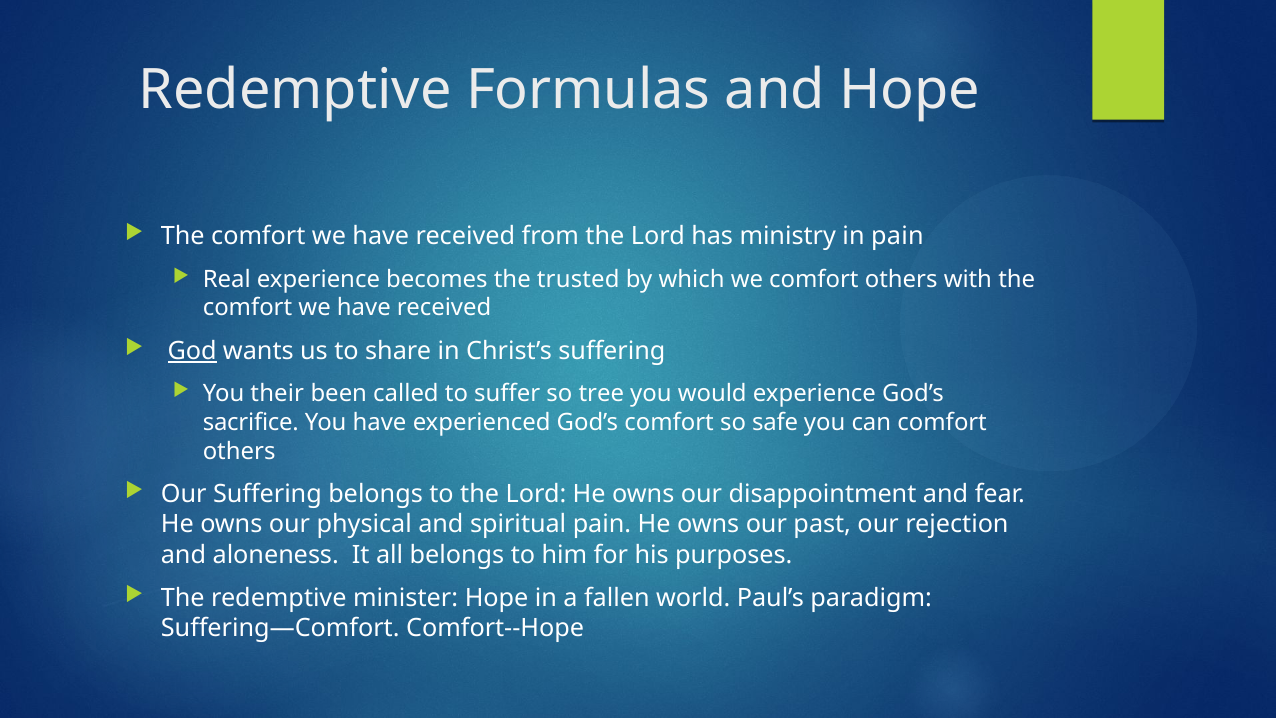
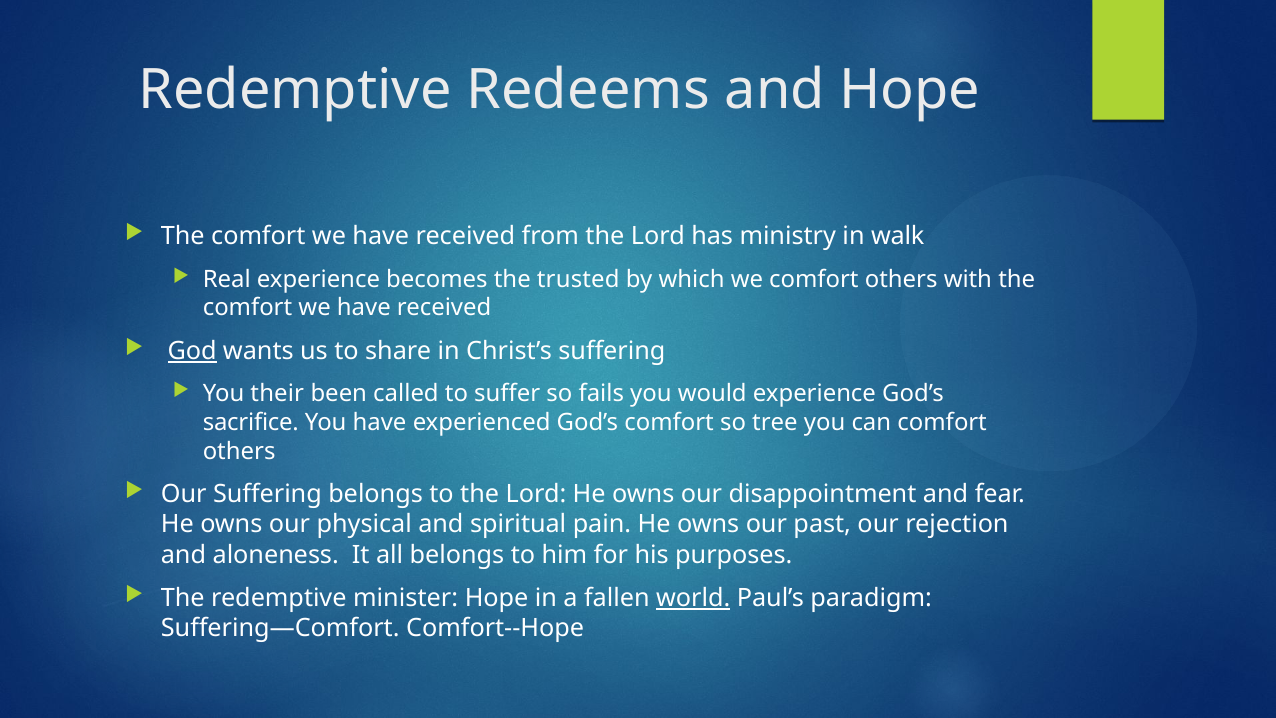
Formulas: Formulas -> Redeems
in pain: pain -> walk
tree: tree -> fails
safe: safe -> tree
world underline: none -> present
